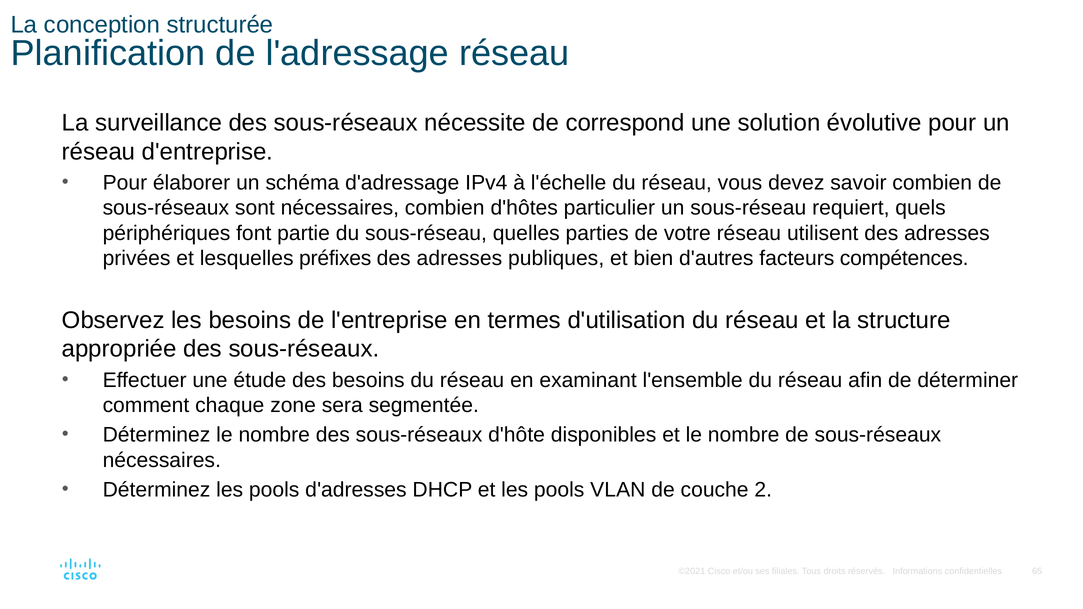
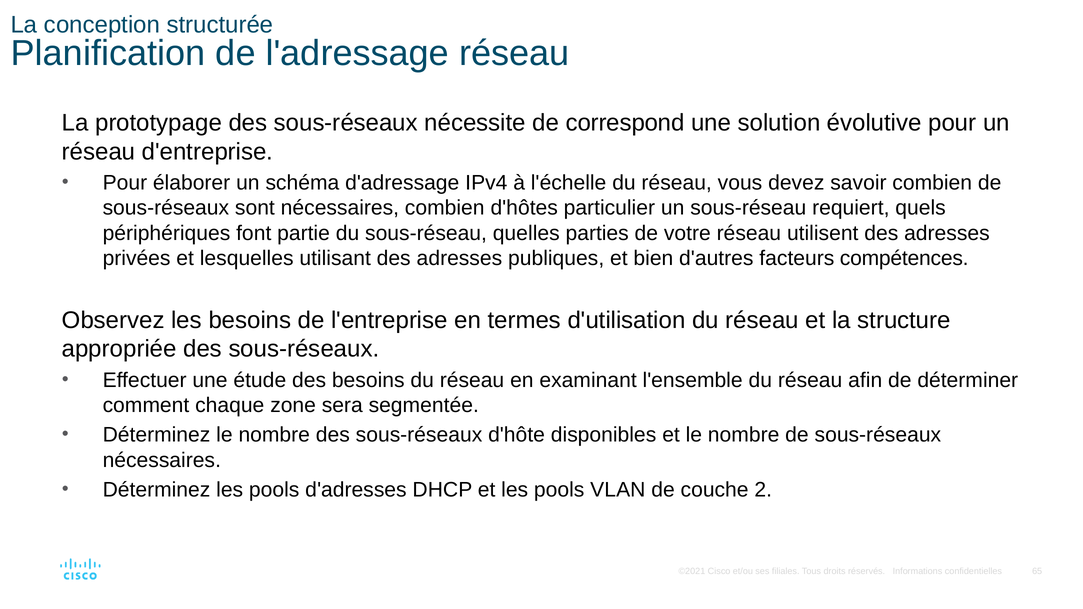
surveillance: surveillance -> prototypage
préfixes: préfixes -> utilisant
